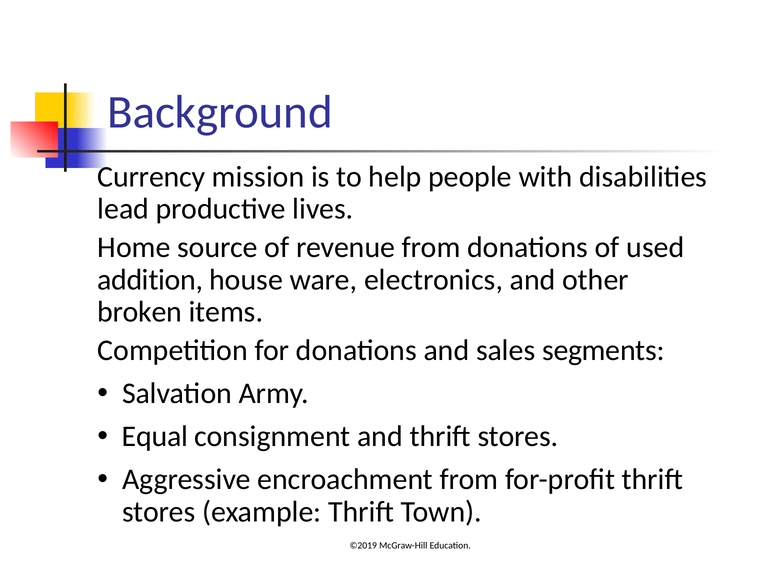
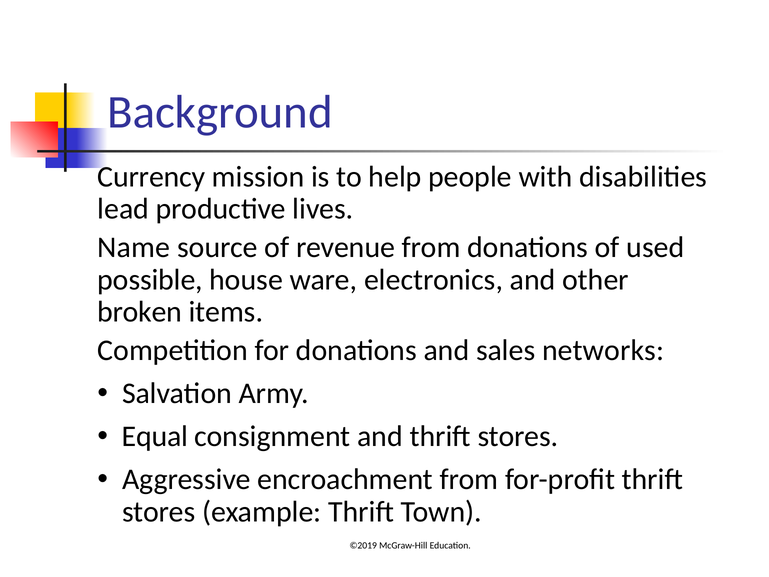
Home: Home -> Name
addition: addition -> possible
segments: segments -> networks
